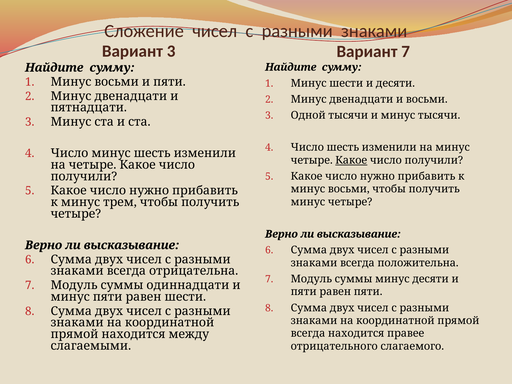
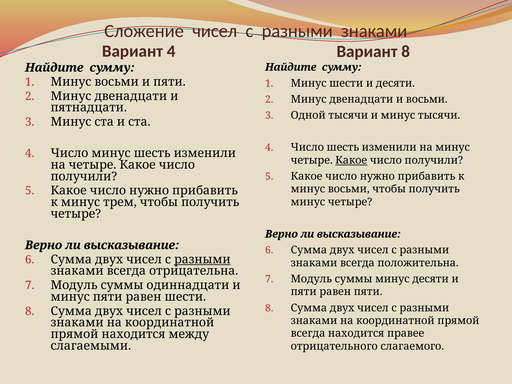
Вариант 3: 3 -> 4
Вариант 7: 7 -> 8
разными at (202, 259) underline: none -> present
